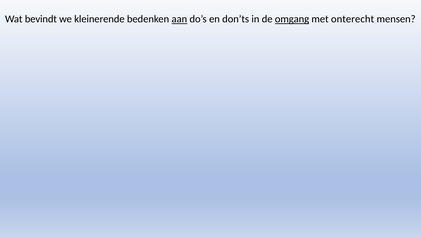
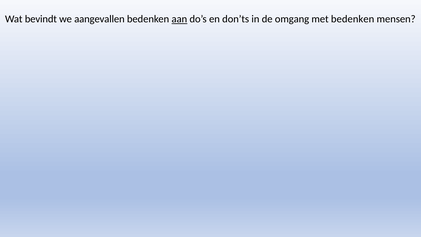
kleinerende: kleinerende -> aangevallen
omgang underline: present -> none
met onterecht: onterecht -> bedenken
